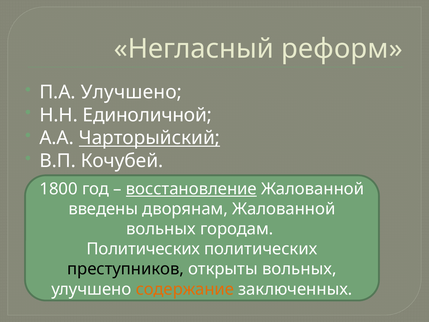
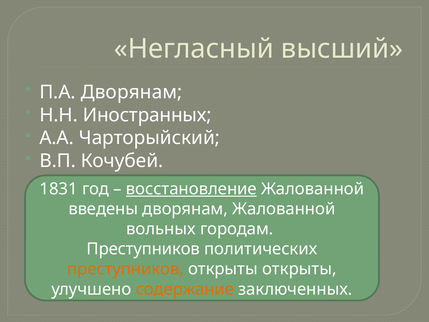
реформ: реформ -> высший
П.А Улучшено: Улучшено -> Дворянам
Единоличной: Единоличной -> Иностранных
Чарторыйский underline: present -> none
1800: 1800 -> 1831
Политических at (143, 249): Политических -> Преступников
преступников at (126, 269) colour: black -> orange
открыты вольных: вольных -> открыты
